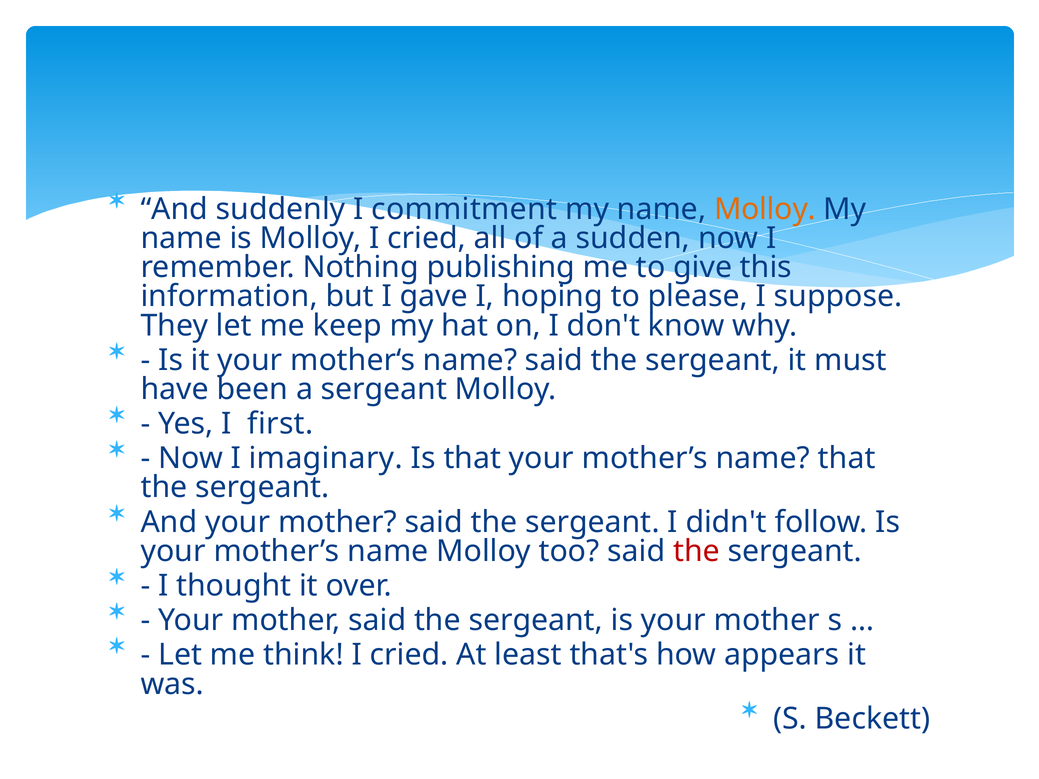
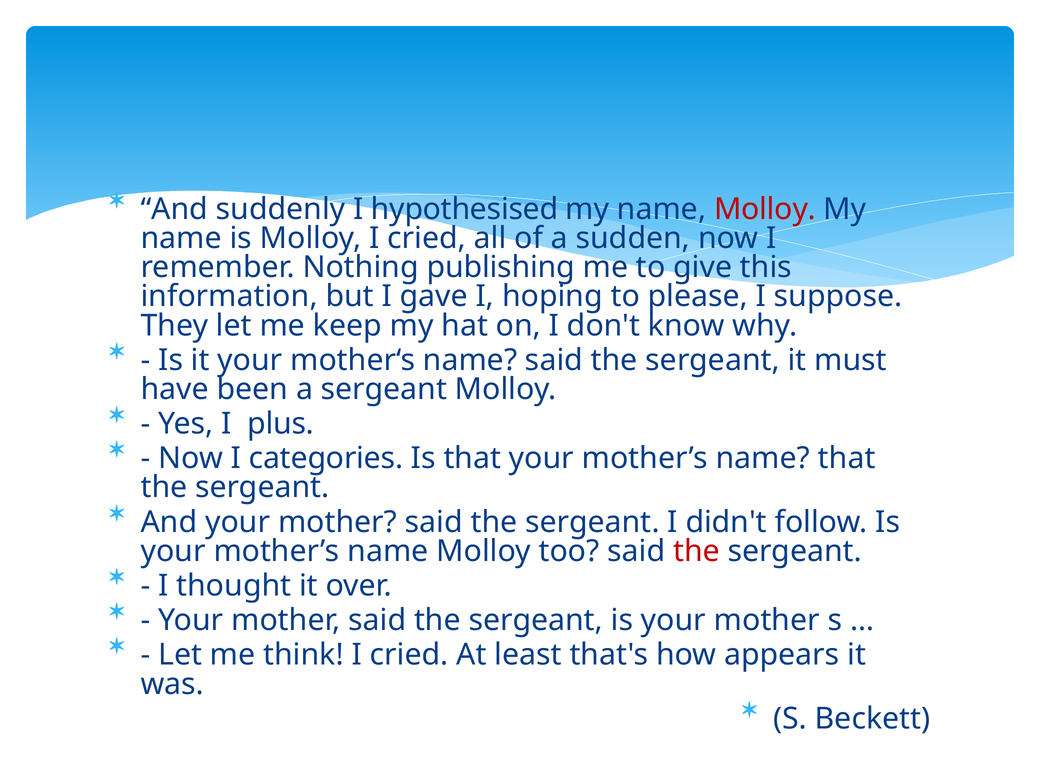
commitment: commitment -> hypothesised
Molloy at (765, 209) colour: orange -> red
first: first -> plus
imaginary: imaginary -> categories
